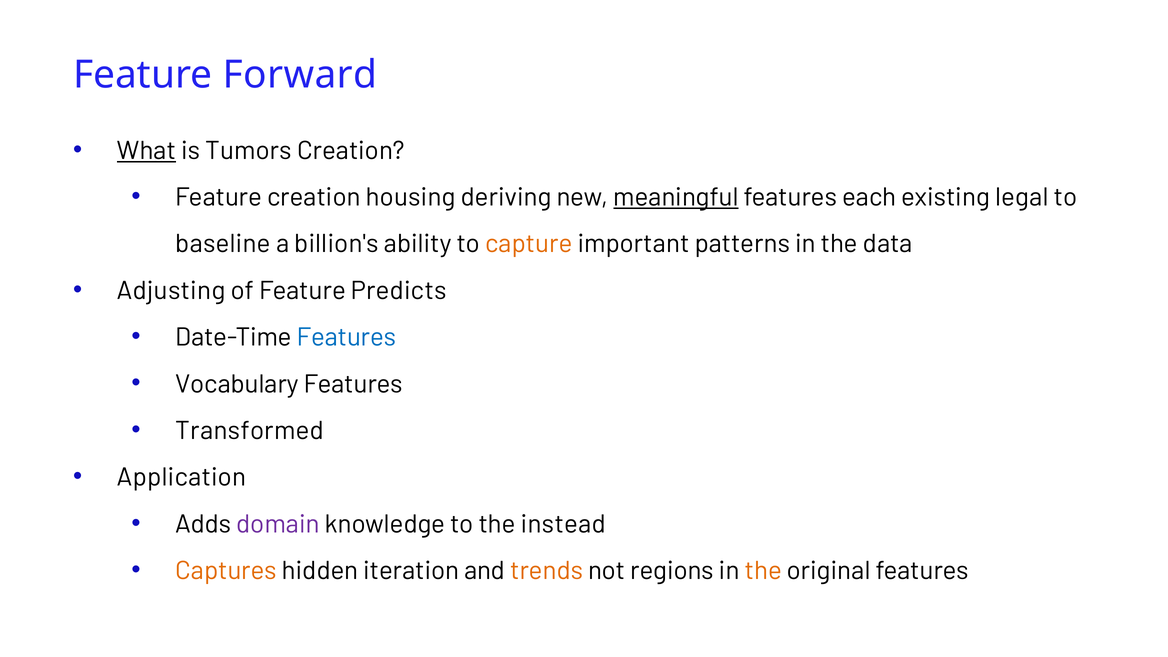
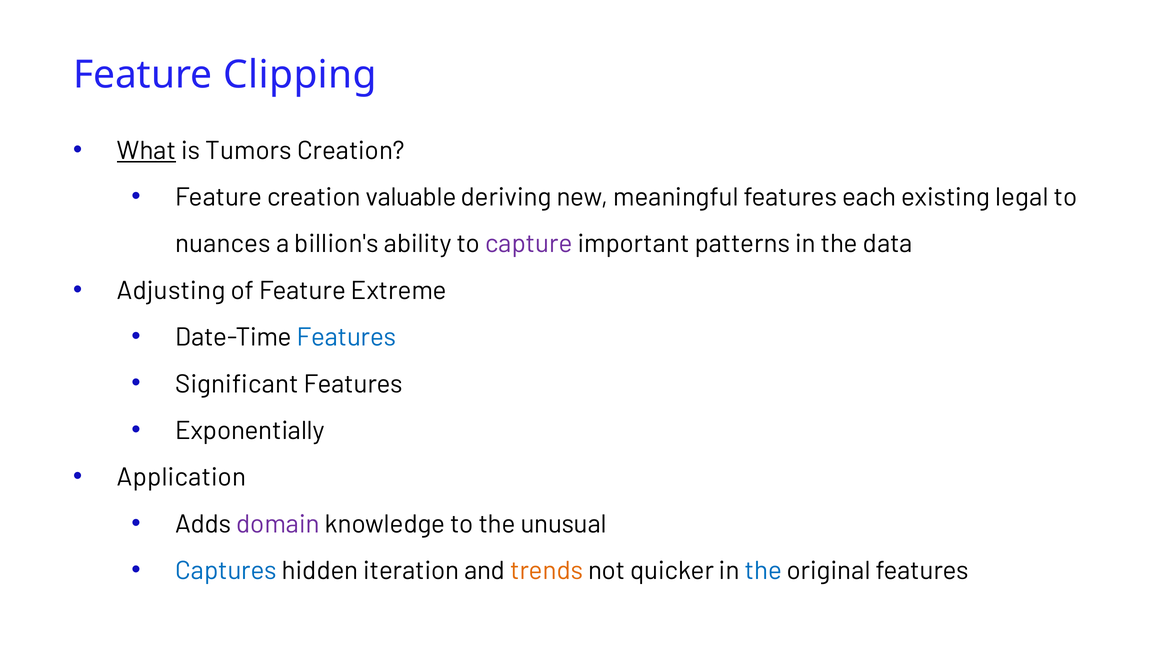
Forward: Forward -> Clipping
housing: housing -> valuable
meaningful underline: present -> none
baseline: baseline -> nuances
capture colour: orange -> purple
Predicts: Predicts -> Extreme
Vocabulary: Vocabulary -> Significant
Transformed: Transformed -> Exponentially
instead: instead -> unusual
Captures colour: orange -> blue
regions: regions -> quicker
the at (763, 571) colour: orange -> blue
